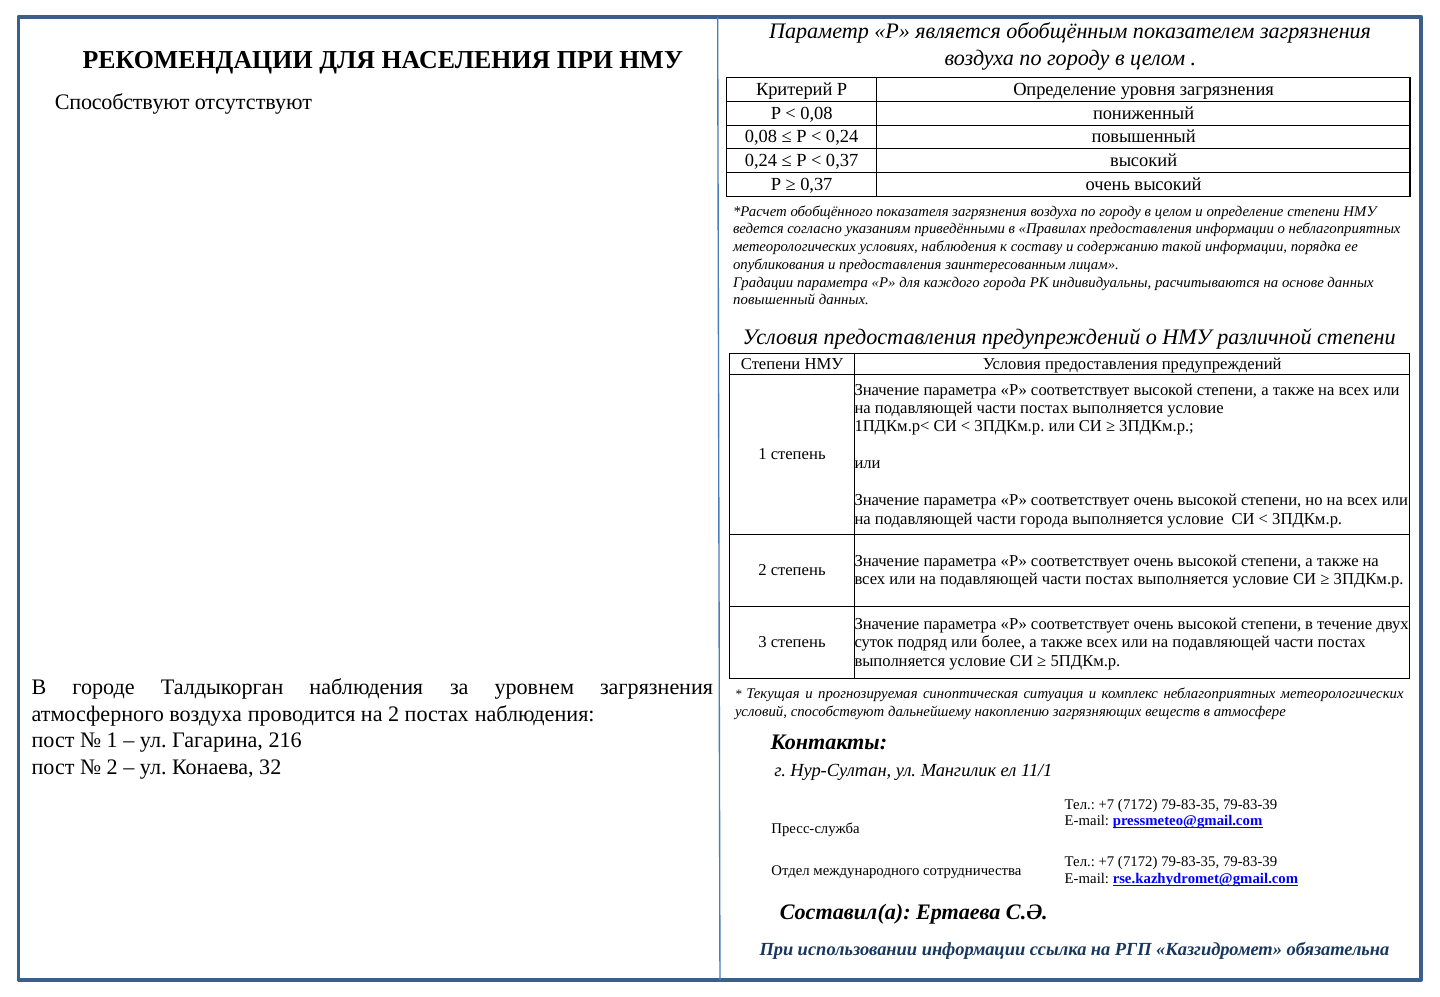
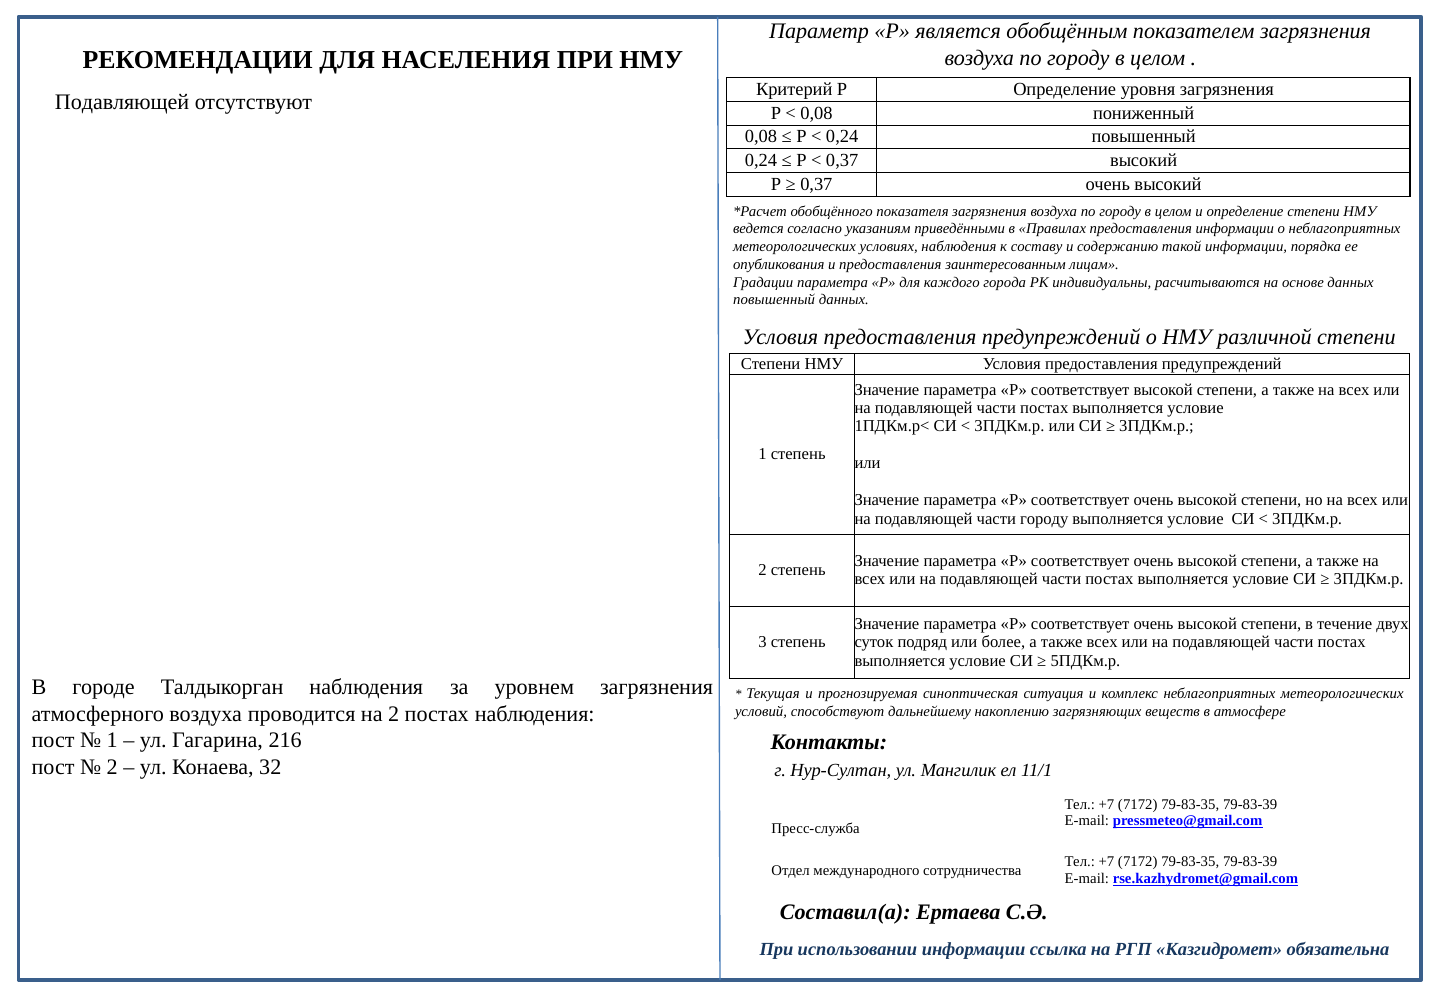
Способствуют at (122, 102): Способствуют -> Подавляющей
части города: города -> городу
